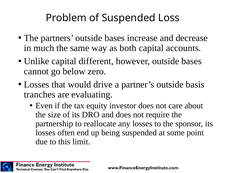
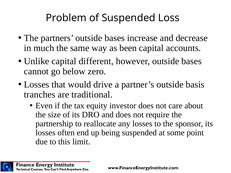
both: both -> been
evaluating: evaluating -> traditional
